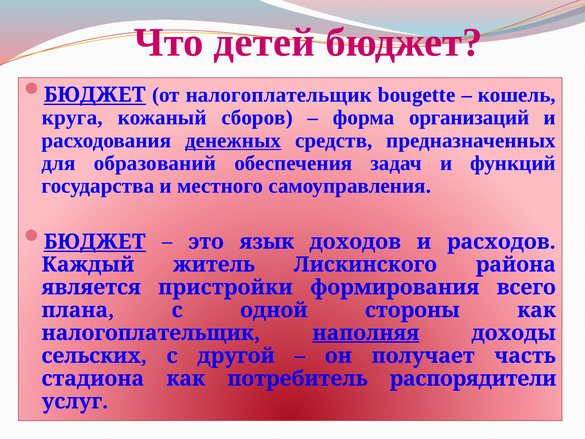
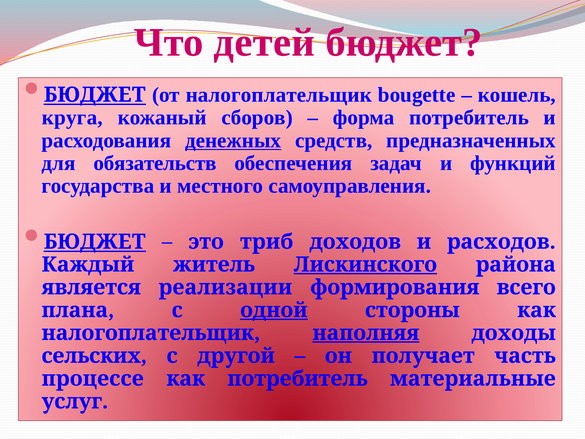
форма организаций: организаций -> потребитель
образований: образований -> обязательств
язык: язык -> триб
Лискинского underline: none -> present
пристройки: пристройки -> реализации
одной underline: none -> present
стадиона: стадиона -> процессе
распорядители: распорядители -> материальные
